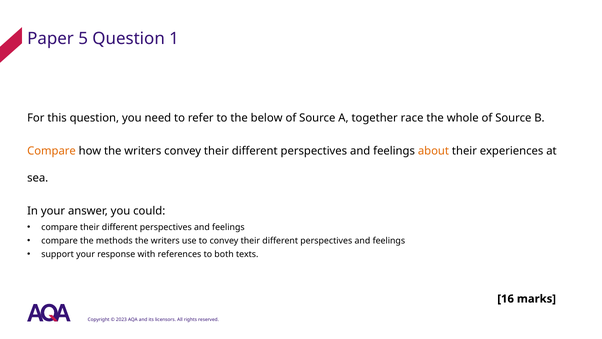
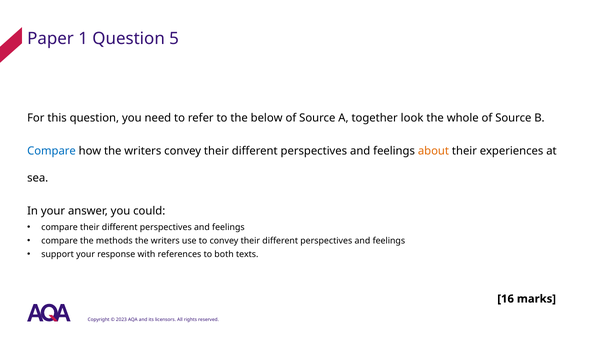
5: 5 -> 1
1: 1 -> 5
race: race -> look
Compare at (51, 151) colour: orange -> blue
